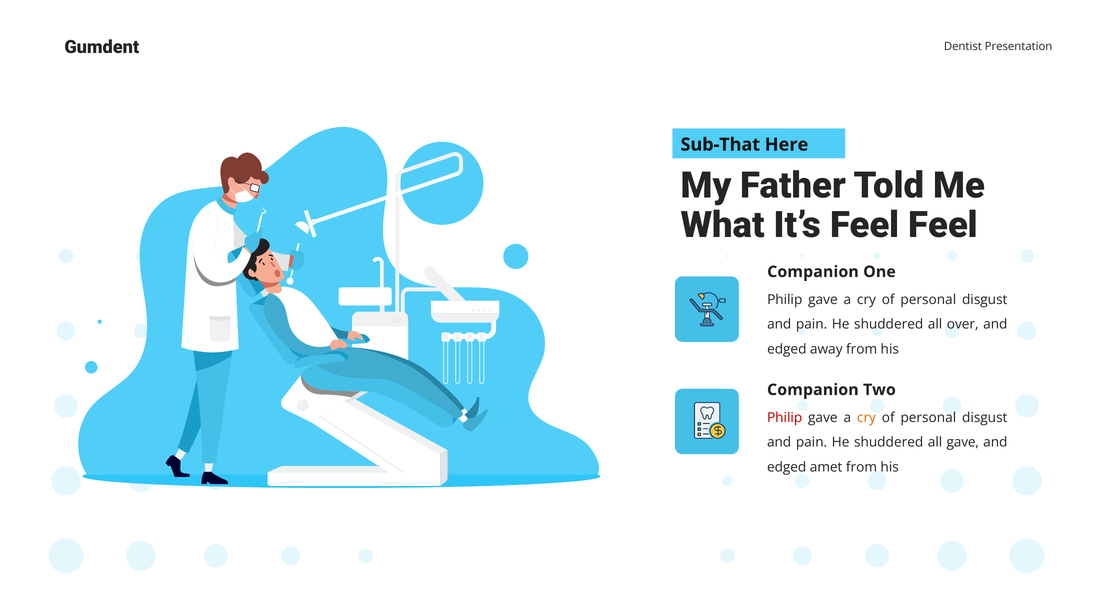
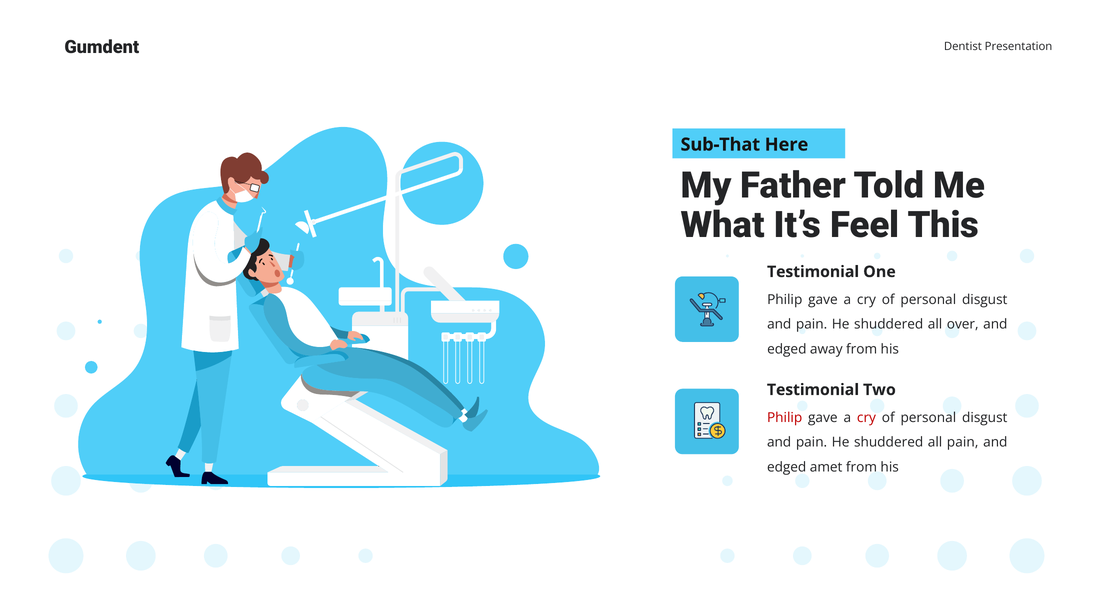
Feel Feel: Feel -> This
Companion at (813, 272): Companion -> Testimonial
Companion at (813, 390): Companion -> Testimonial
cry at (866, 418) colour: orange -> red
all gave: gave -> pain
